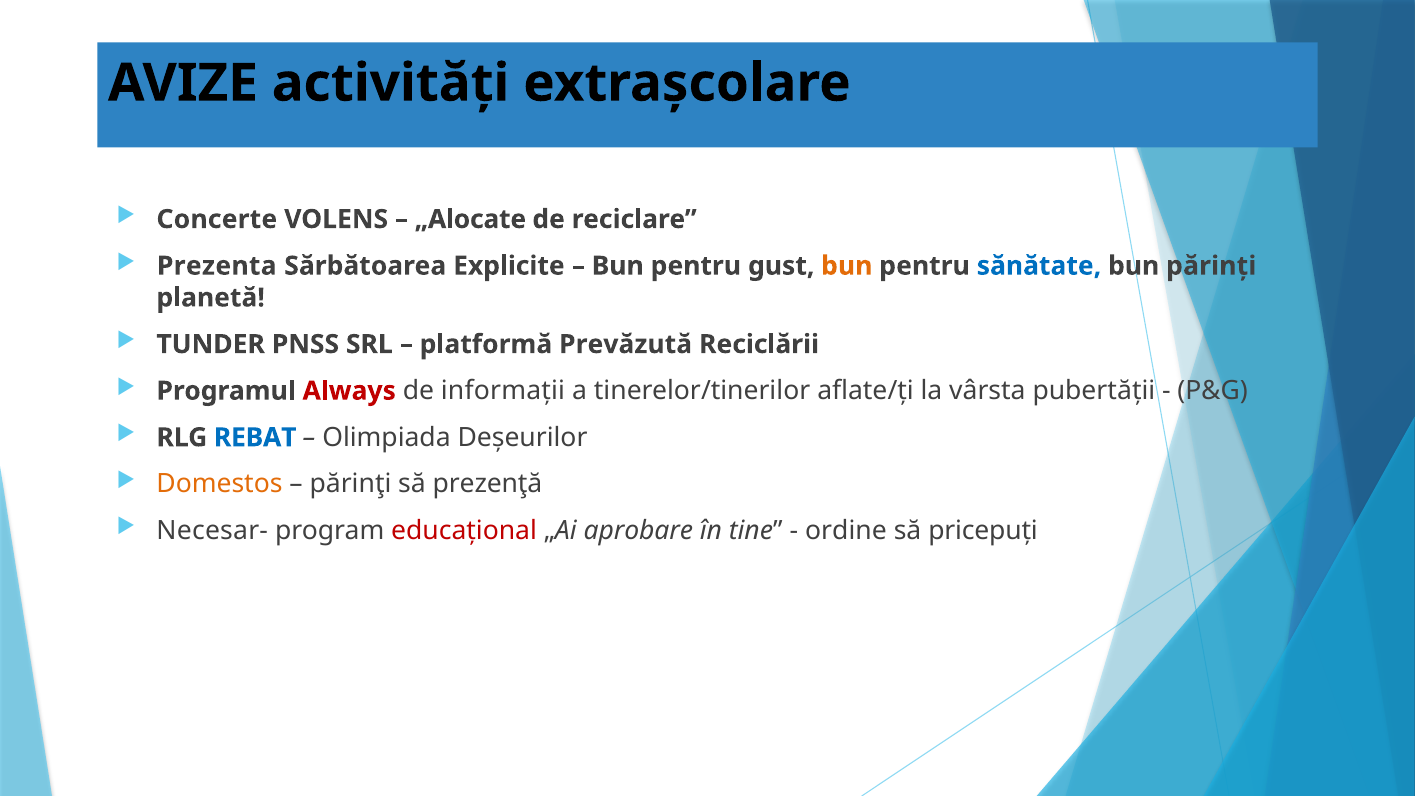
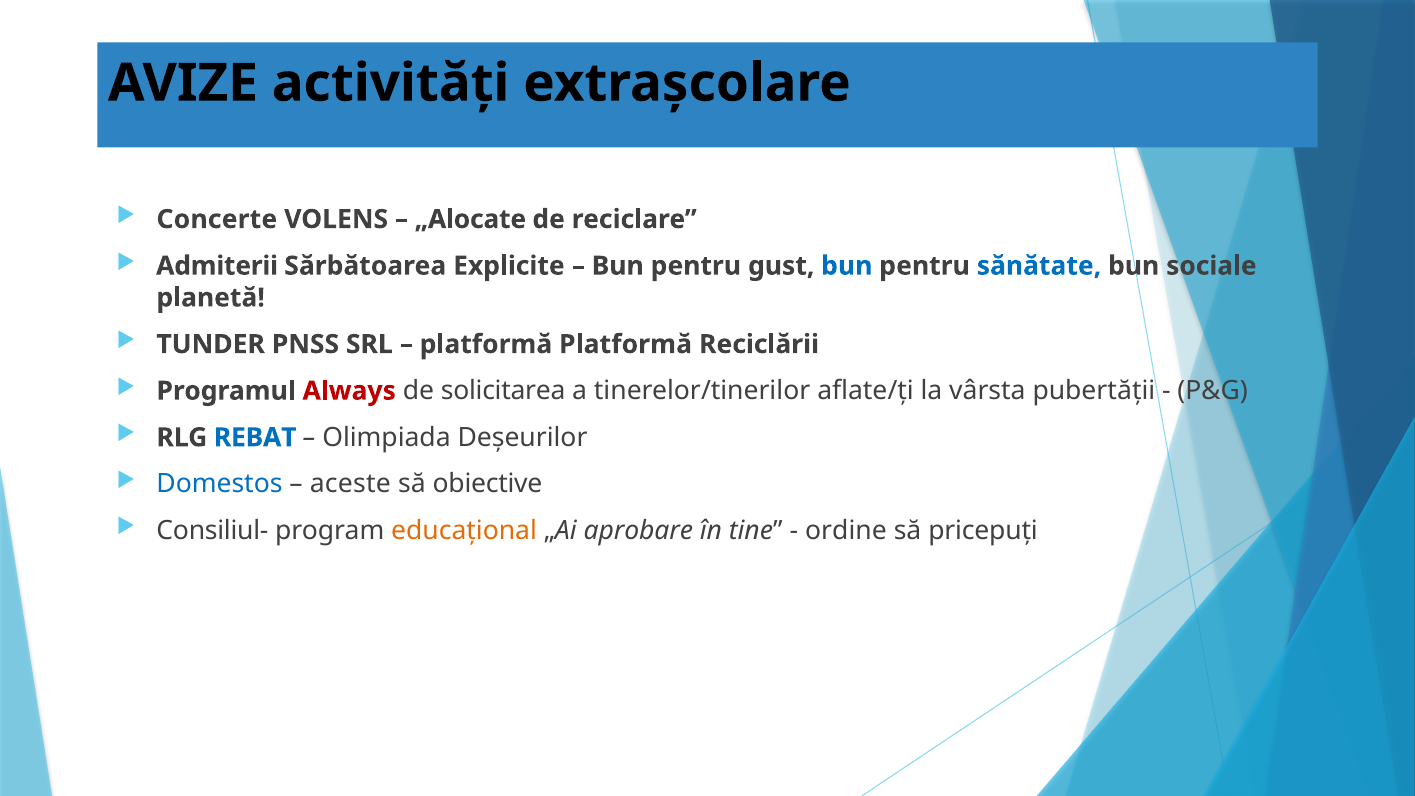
Prezenta: Prezenta -> Admiterii
bun at (847, 266) colour: orange -> blue
părinți: părinți -> sociale
platformă Prevăzută: Prevăzută -> Platformă
informații: informații -> solicitarea
Domestos colour: orange -> blue
părinţi: părinţi -> aceste
prezenţă: prezenţă -> obiective
Necesar-: Necesar- -> Consiliul-
educațional colour: red -> orange
